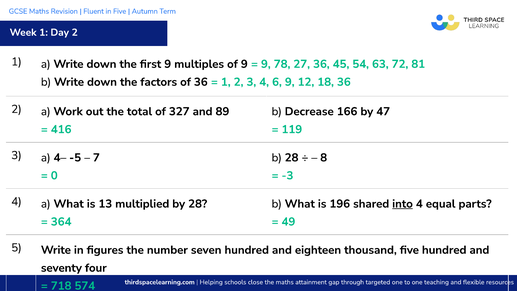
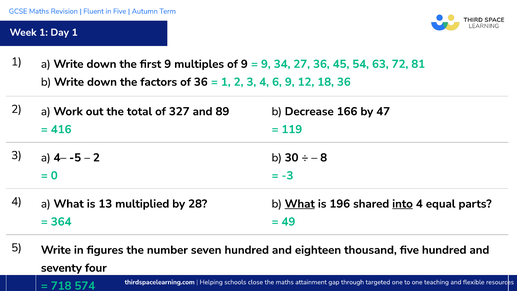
Day 2: 2 -> 1
78: 78 -> 34
7 at (96, 158): 7 -> 2
b 28: 28 -> 30
What at (300, 204) underline: none -> present
